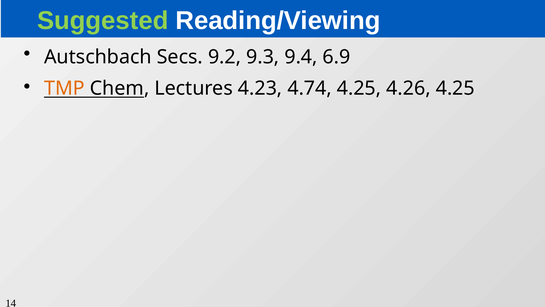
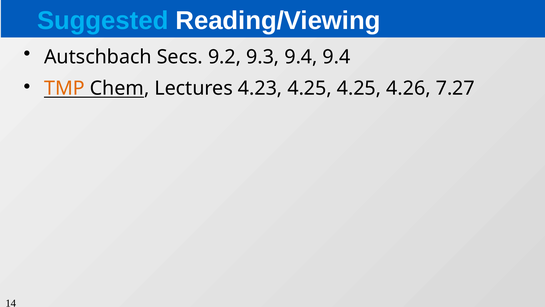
Suggested colour: light green -> light blue
9.4 6.9: 6.9 -> 9.4
4.23 4.74: 4.74 -> 4.25
4.26 4.25: 4.25 -> 7.27
